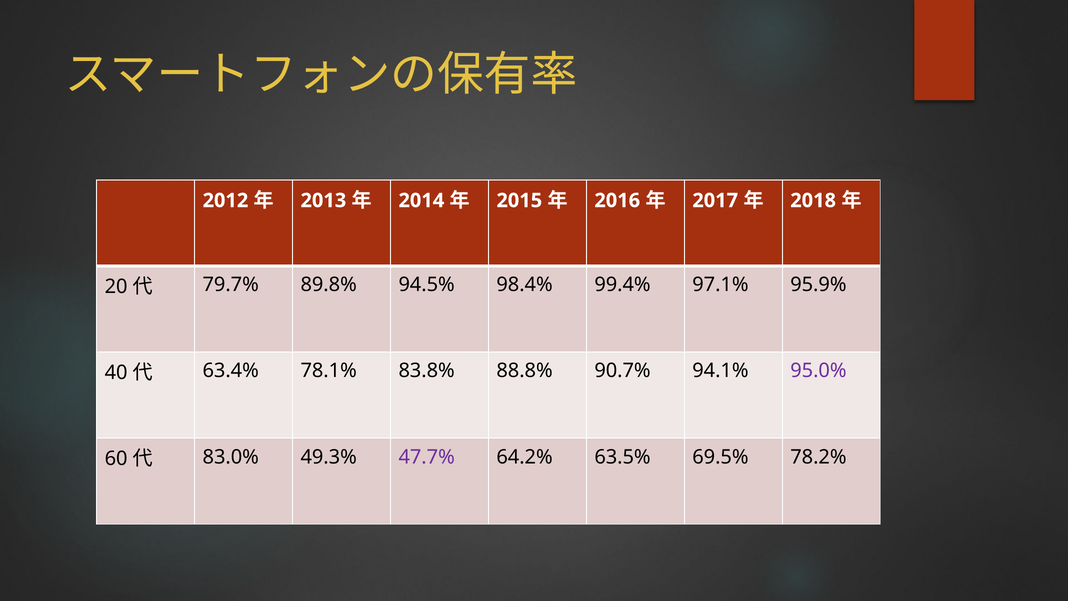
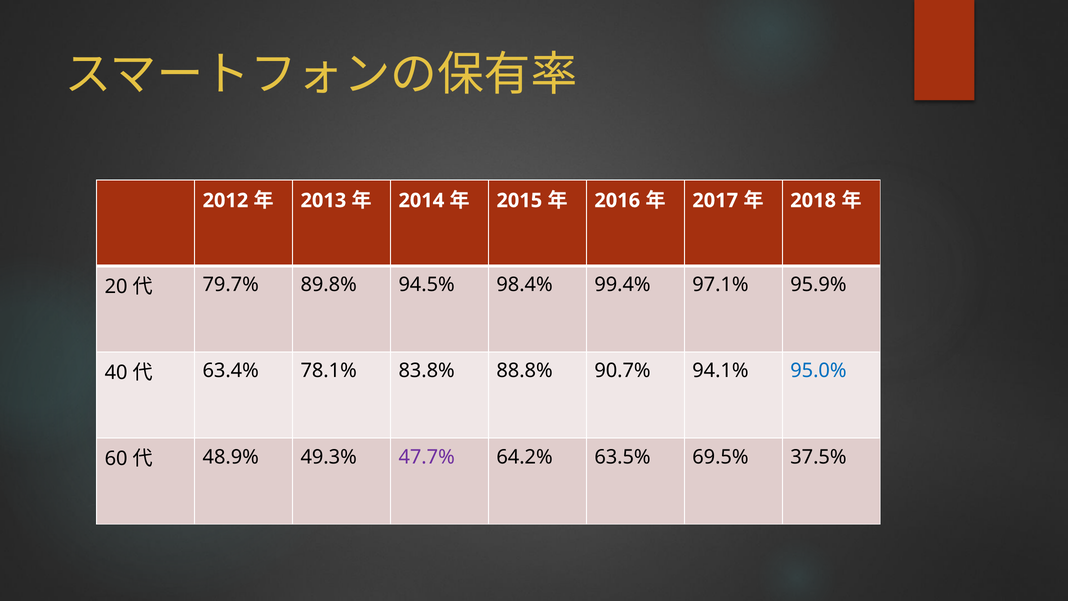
95.0% colour: purple -> blue
83.0%: 83.0% -> 48.9%
78.2%: 78.2% -> 37.5%
